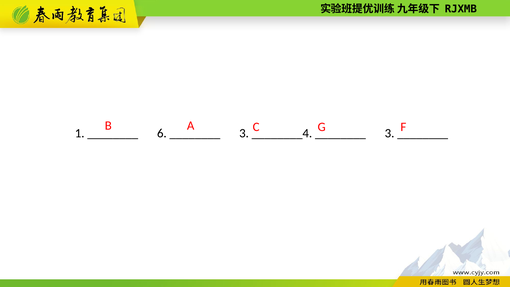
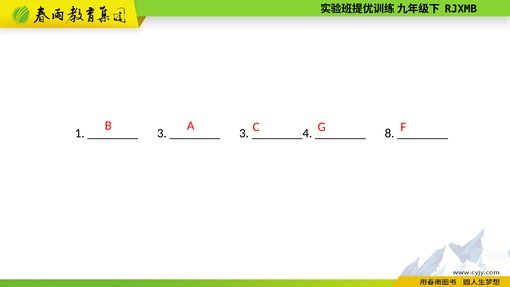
6 at (162, 133): 6 -> 3
3 at (390, 133): 3 -> 8
